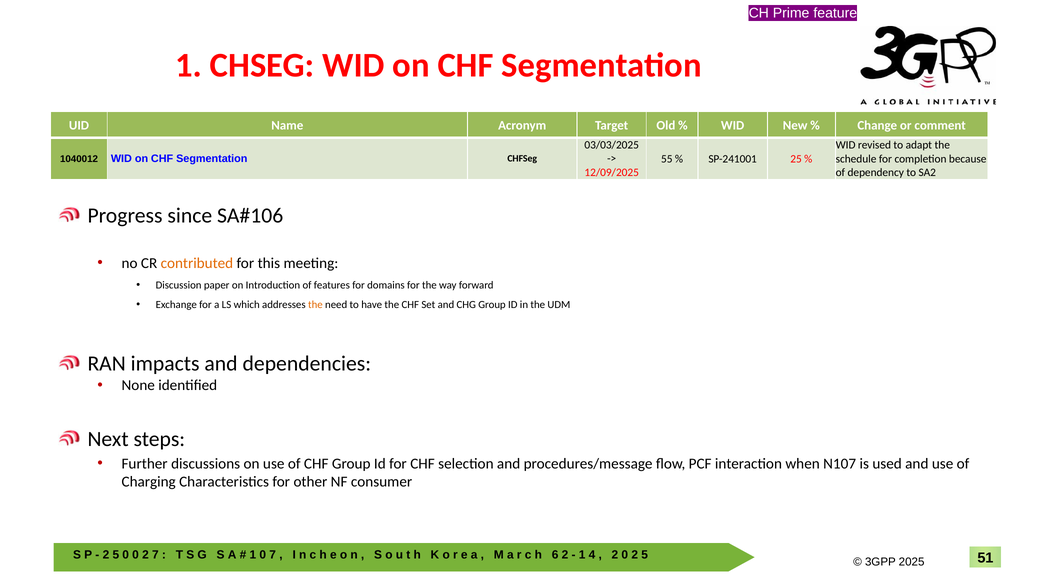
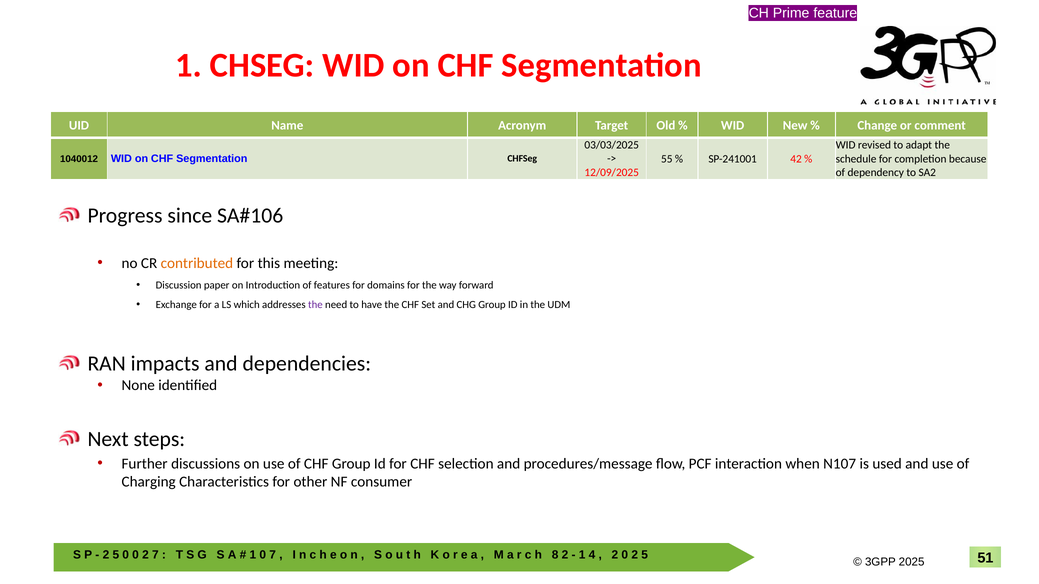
25: 25 -> 42
the at (315, 305) colour: orange -> purple
6: 6 -> 8
